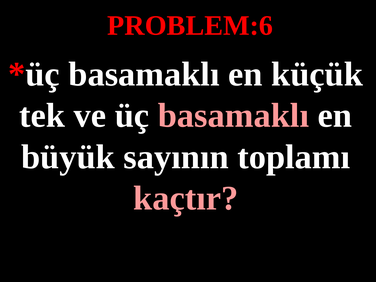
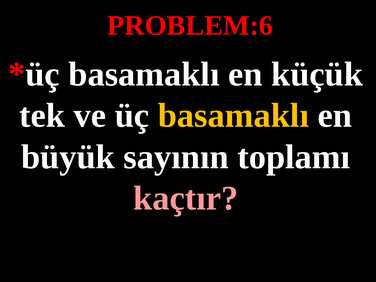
basamaklı at (233, 116) colour: pink -> yellow
